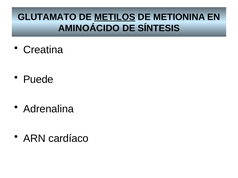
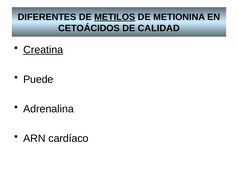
GLUTAMATO: GLUTAMATO -> DIFERENTES
AMINOÁCIDO: AMINOÁCIDO -> CETOÁCIDOS
SÍNTESIS: SÍNTESIS -> CALIDAD
Creatina underline: none -> present
